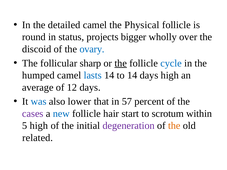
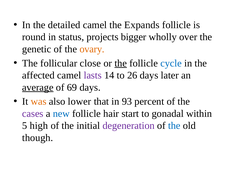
Physical: Physical -> Expands
discoid: discoid -> genetic
ovary colour: blue -> orange
sharp: sharp -> close
humped: humped -> affected
lasts colour: blue -> purple
to 14: 14 -> 26
days high: high -> later
average underline: none -> present
12: 12 -> 69
was colour: blue -> orange
57: 57 -> 93
scrotum: scrotum -> gonadal
the at (174, 126) colour: orange -> blue
related: related -> though
